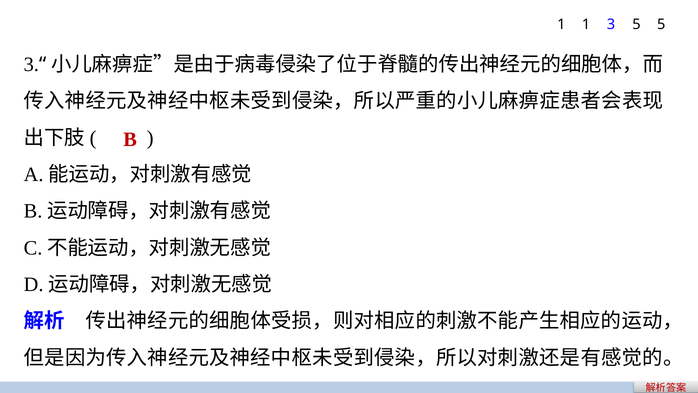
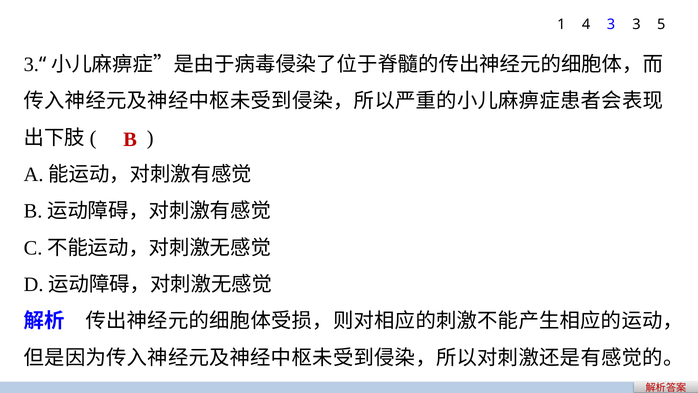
1 1: 1 -> 4
3 5: 5 -> 3
